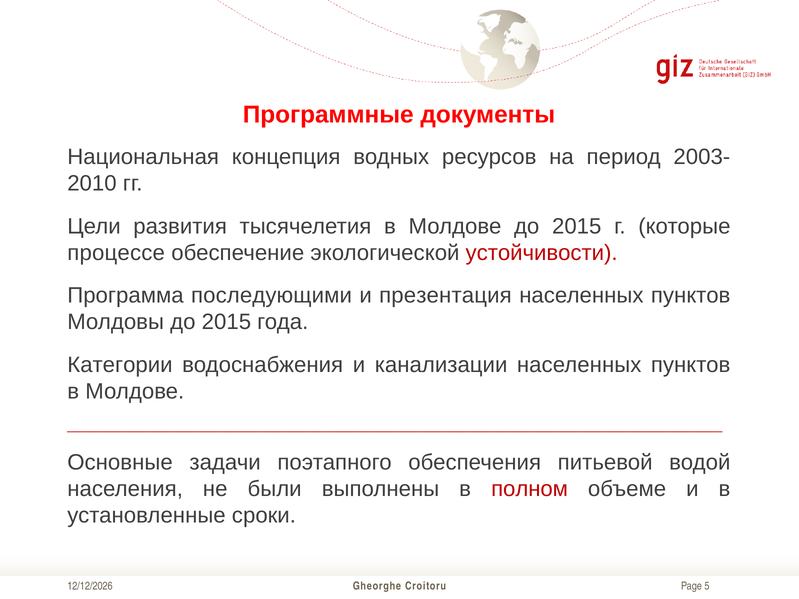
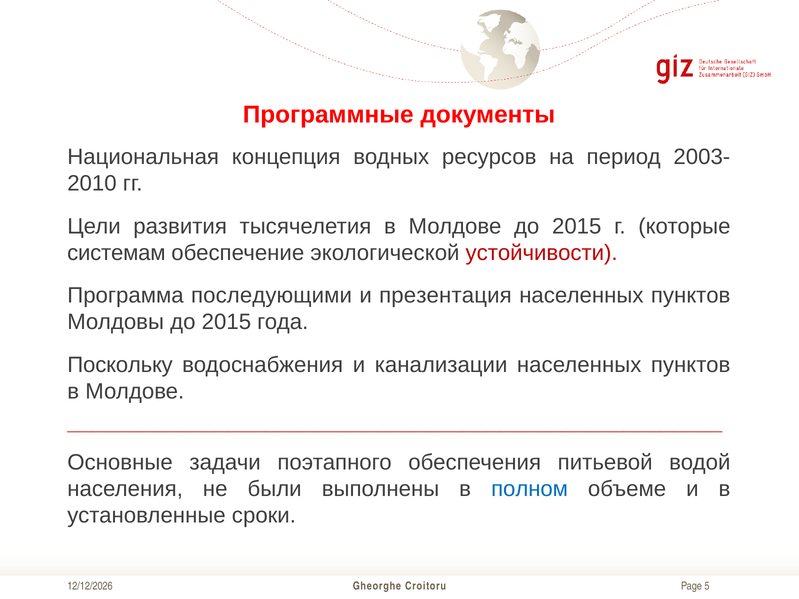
процессе: процессе -> системам
Категории: Категории -> Поскольку
полном colour: red -> blue
